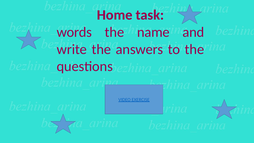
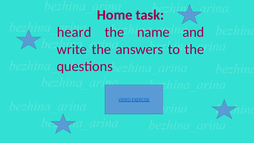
words: words -> heard
